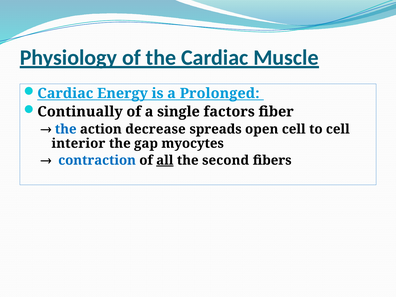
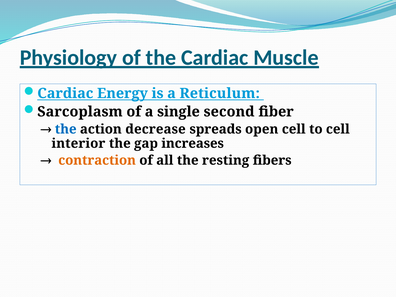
Prolonged: Prolonged -> Reticulum
Continually: Continually -> Sarcoplasm
factors: factors -> second
myocytes: myocytes -> increases
contraction colour: blue -> orange
all underline: present -> none
second: second -> resting
